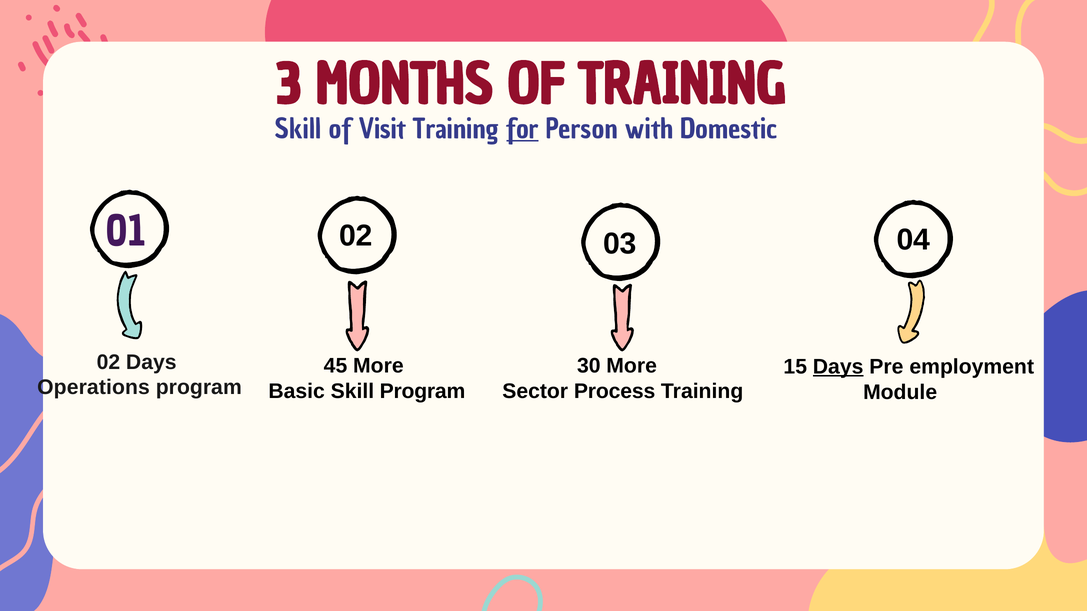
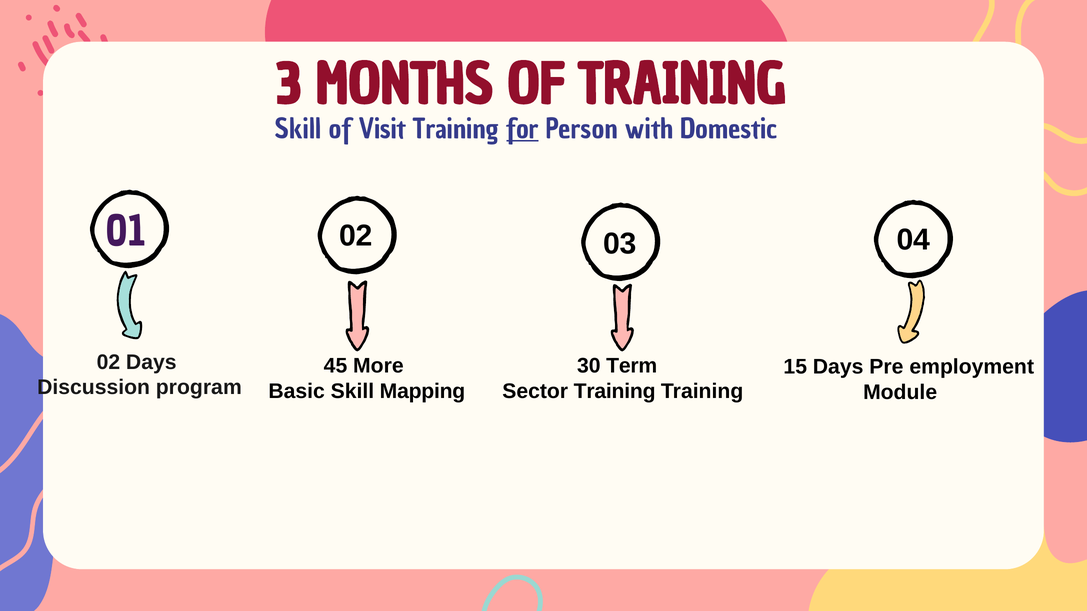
30 More: More -> Term
Days at (838, 367) underline: present -> none
Operations: Operations -> Discussion
Skill Program: Program -> Mapping
Sector Process: Process -> Training
